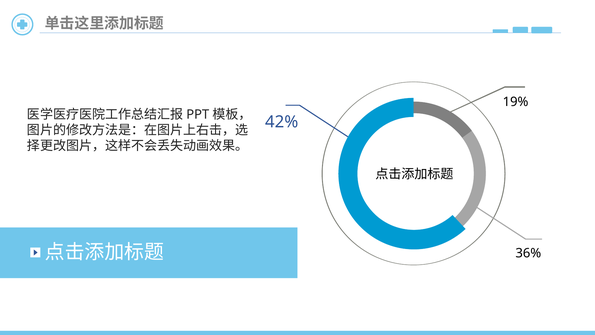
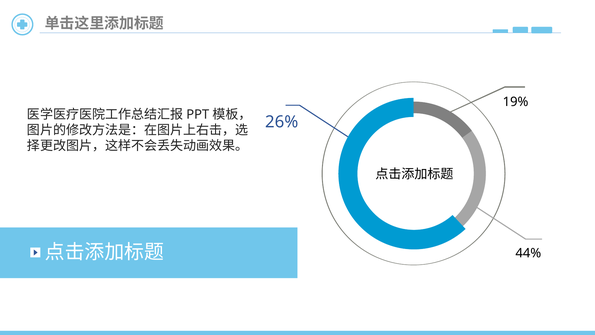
42%: 42% -> 26%
36%: 36% -> 44%
